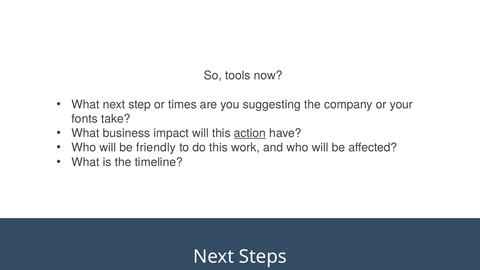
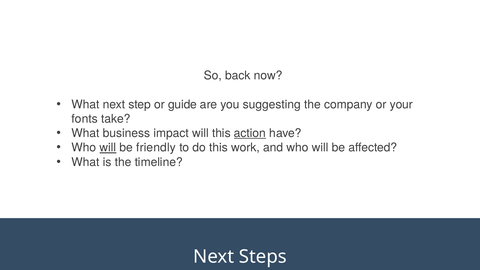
tools: tools -> back
times: times -> guide
will at (108, 148) underline: none -> present
